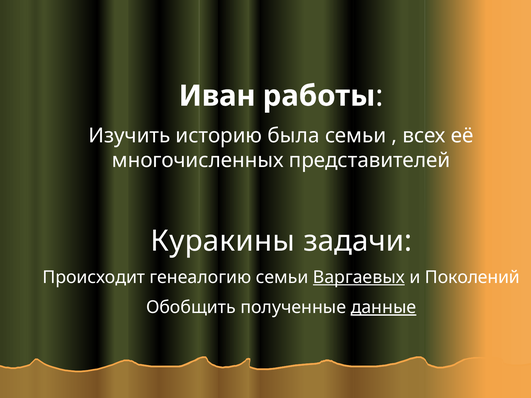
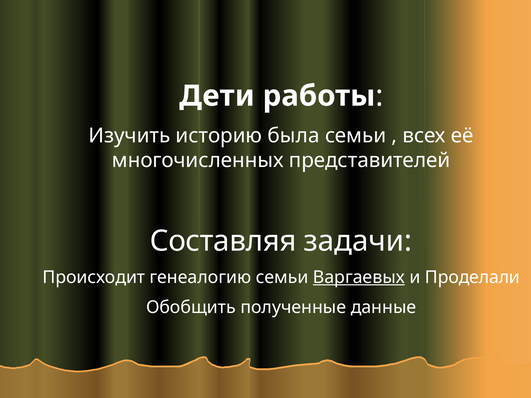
Иван: Иван -> Дети
Куракины: Куракины -> Составляя
Поколений: Поколений -> Проделали
данные underline: present -> none
